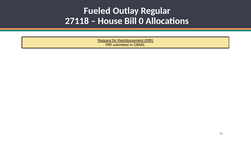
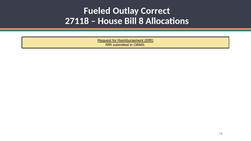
Regular: Regular -> Correct
0: 0 -> 8
